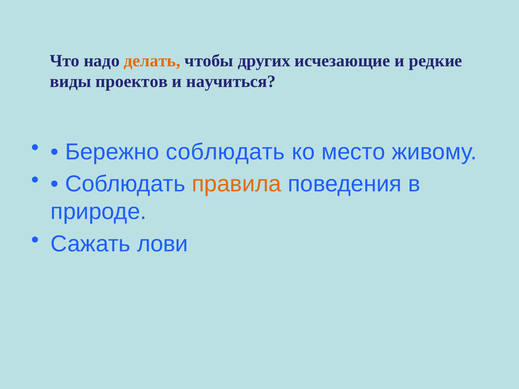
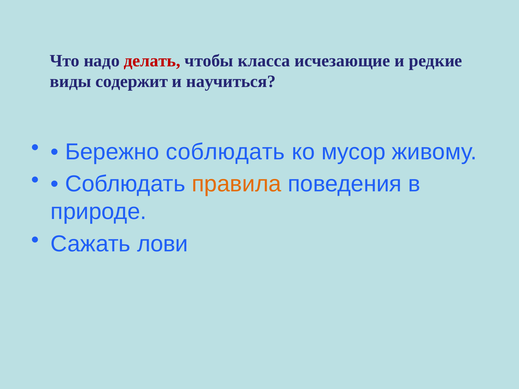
делать colour: orange -> red
других: других -> класса
проектов: проектов -> содержит
место: место -> мусор
